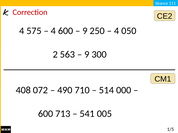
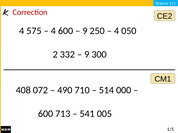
563: 563 -> 332
